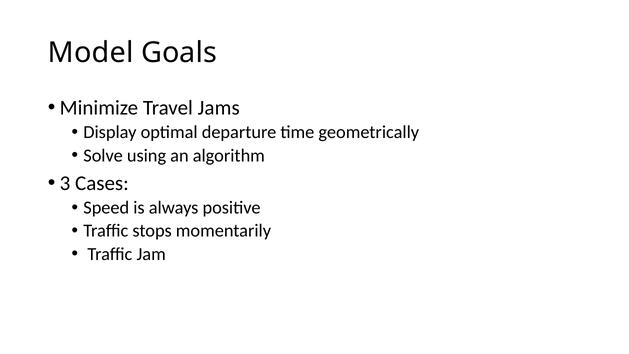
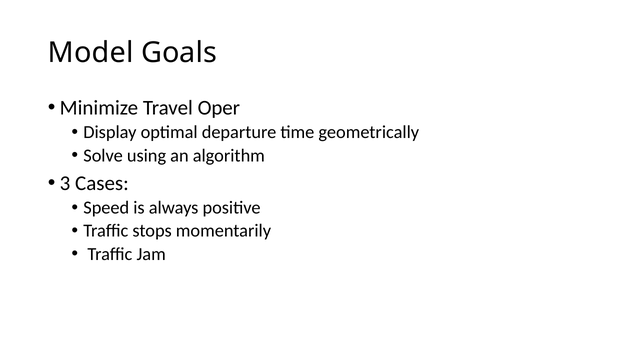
Jams: Jams -> Oper
